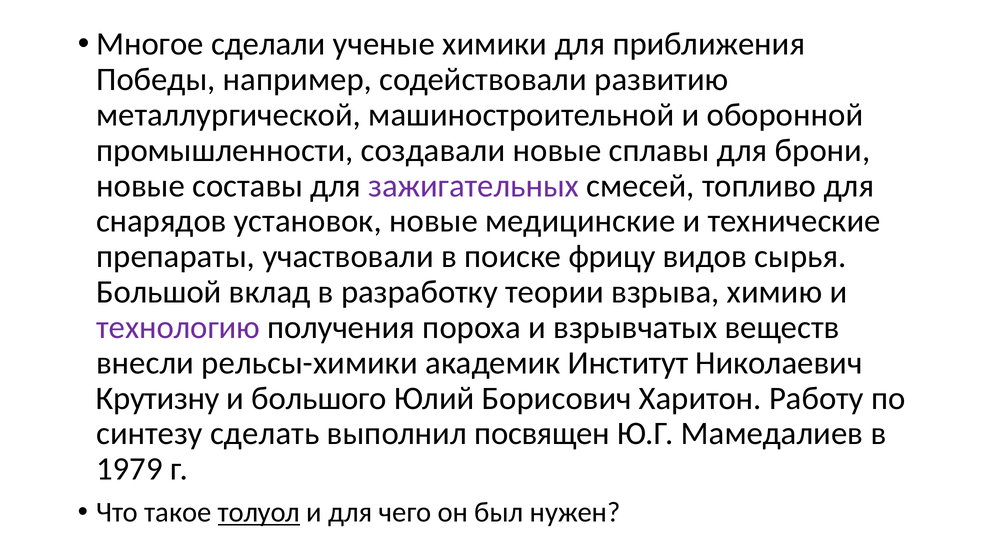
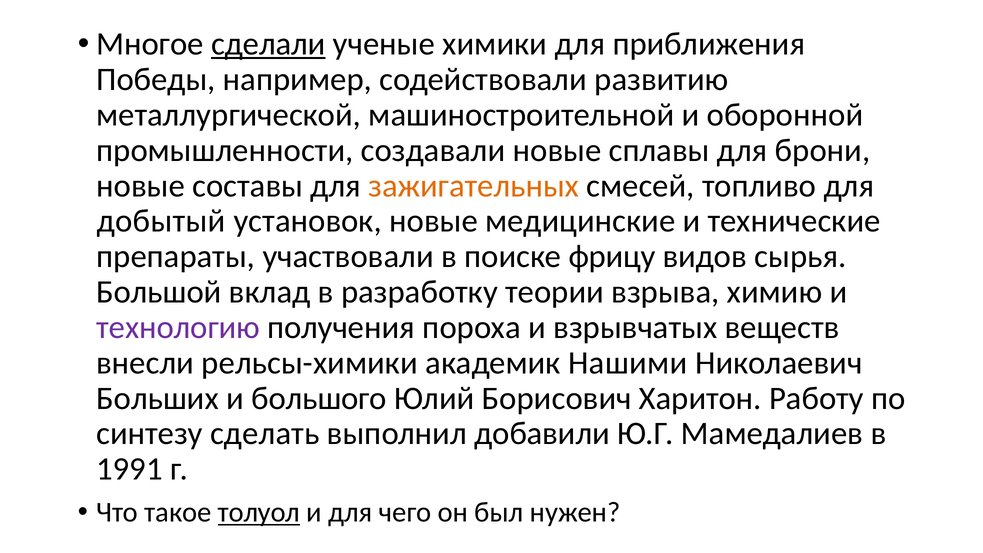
сделали underline: none -> present
зажигательных colour: purple -> orange
снарядов: снарядов -> добытый
Институт: Институт -> Нашими
Крутизну: Крутизну -> Больших
посвящен: посвящен -> добавили
1979: 1979 -> 1991
